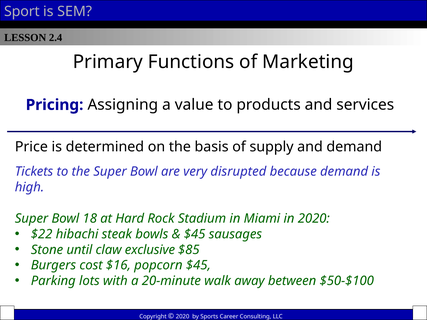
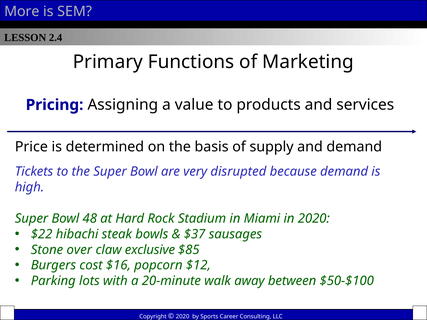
Sport: Sport -> More
18: 18 -> 48
$45 at (195, 234): $45 -> $37
until: until -> over
popcorn $45: $45 -> $12
